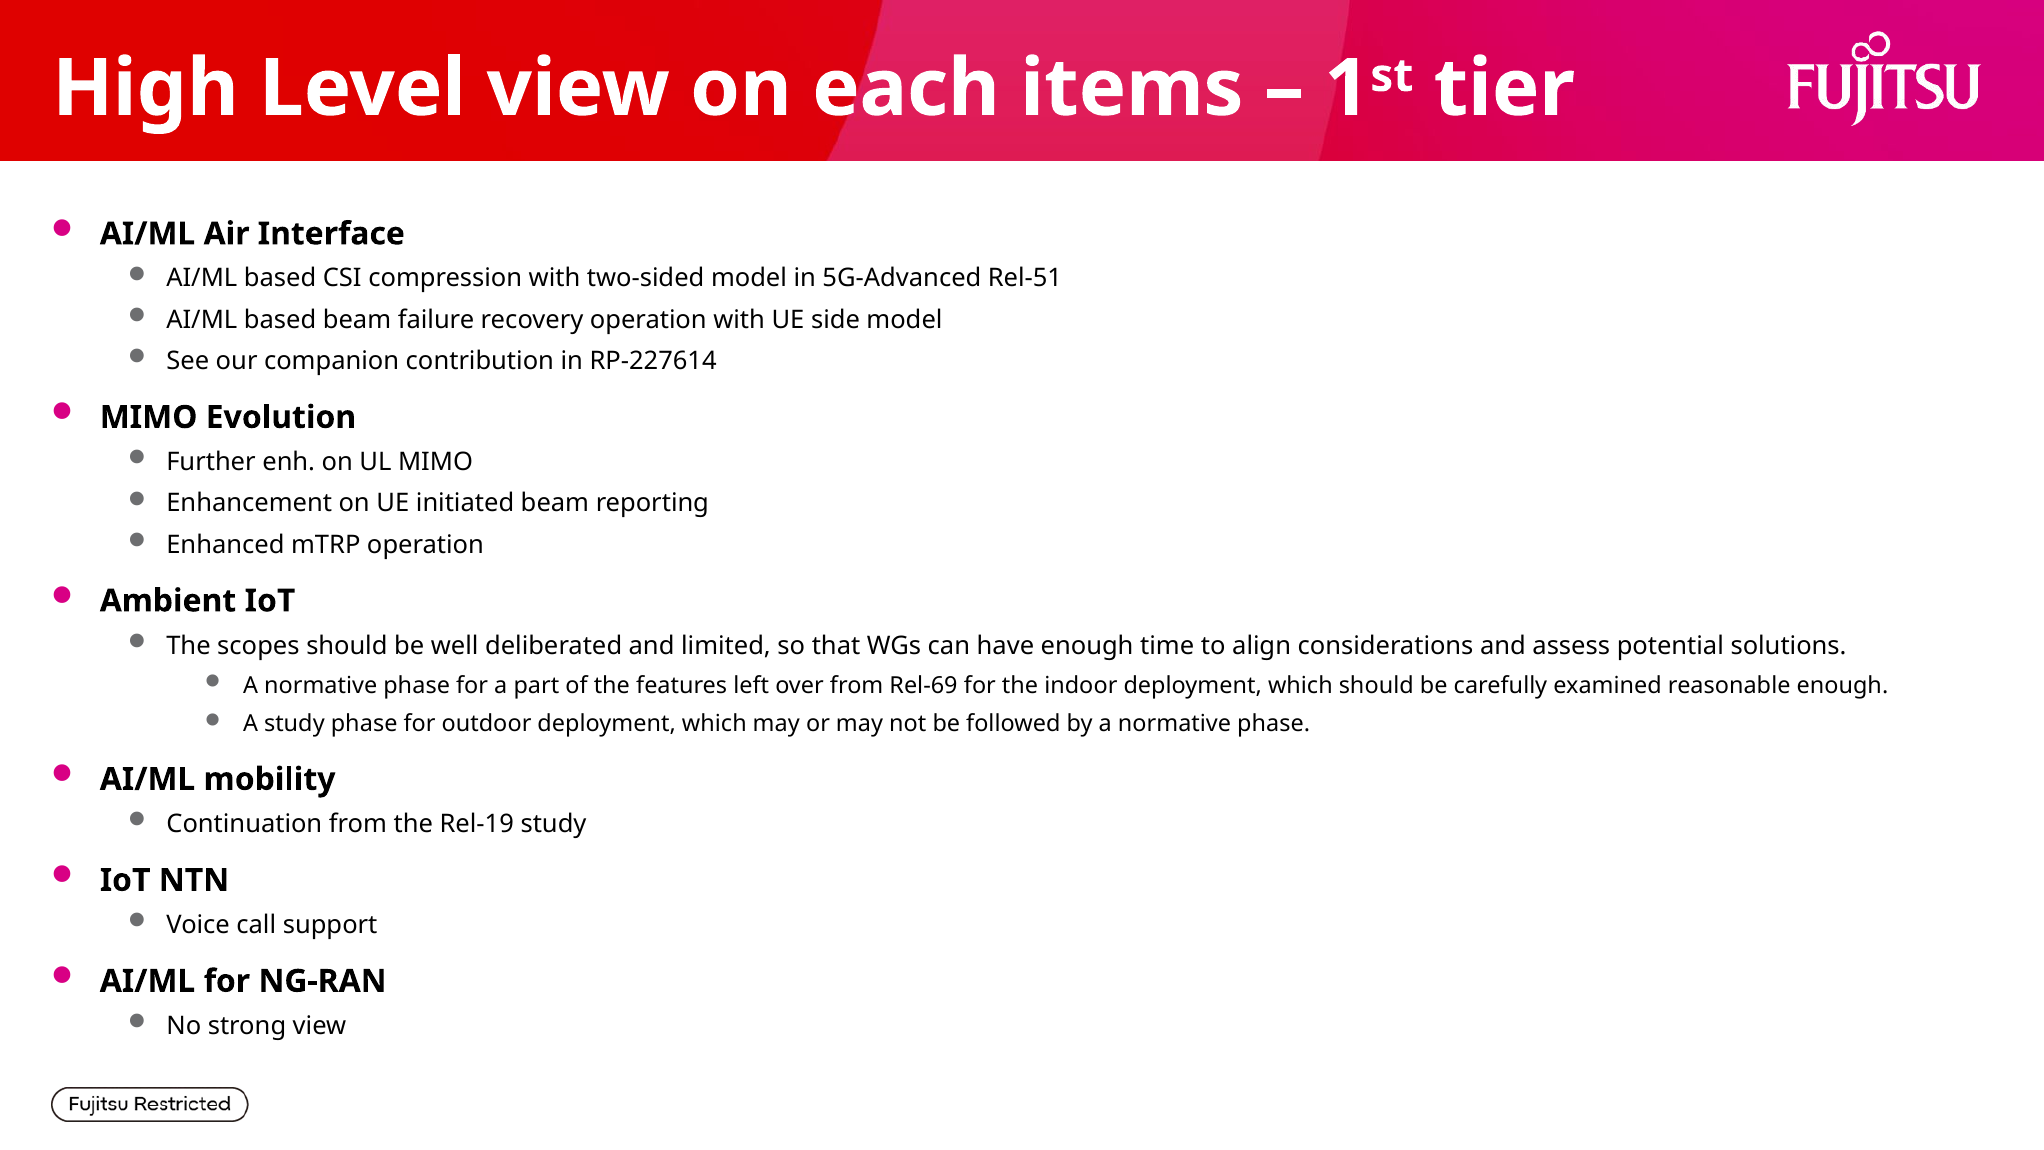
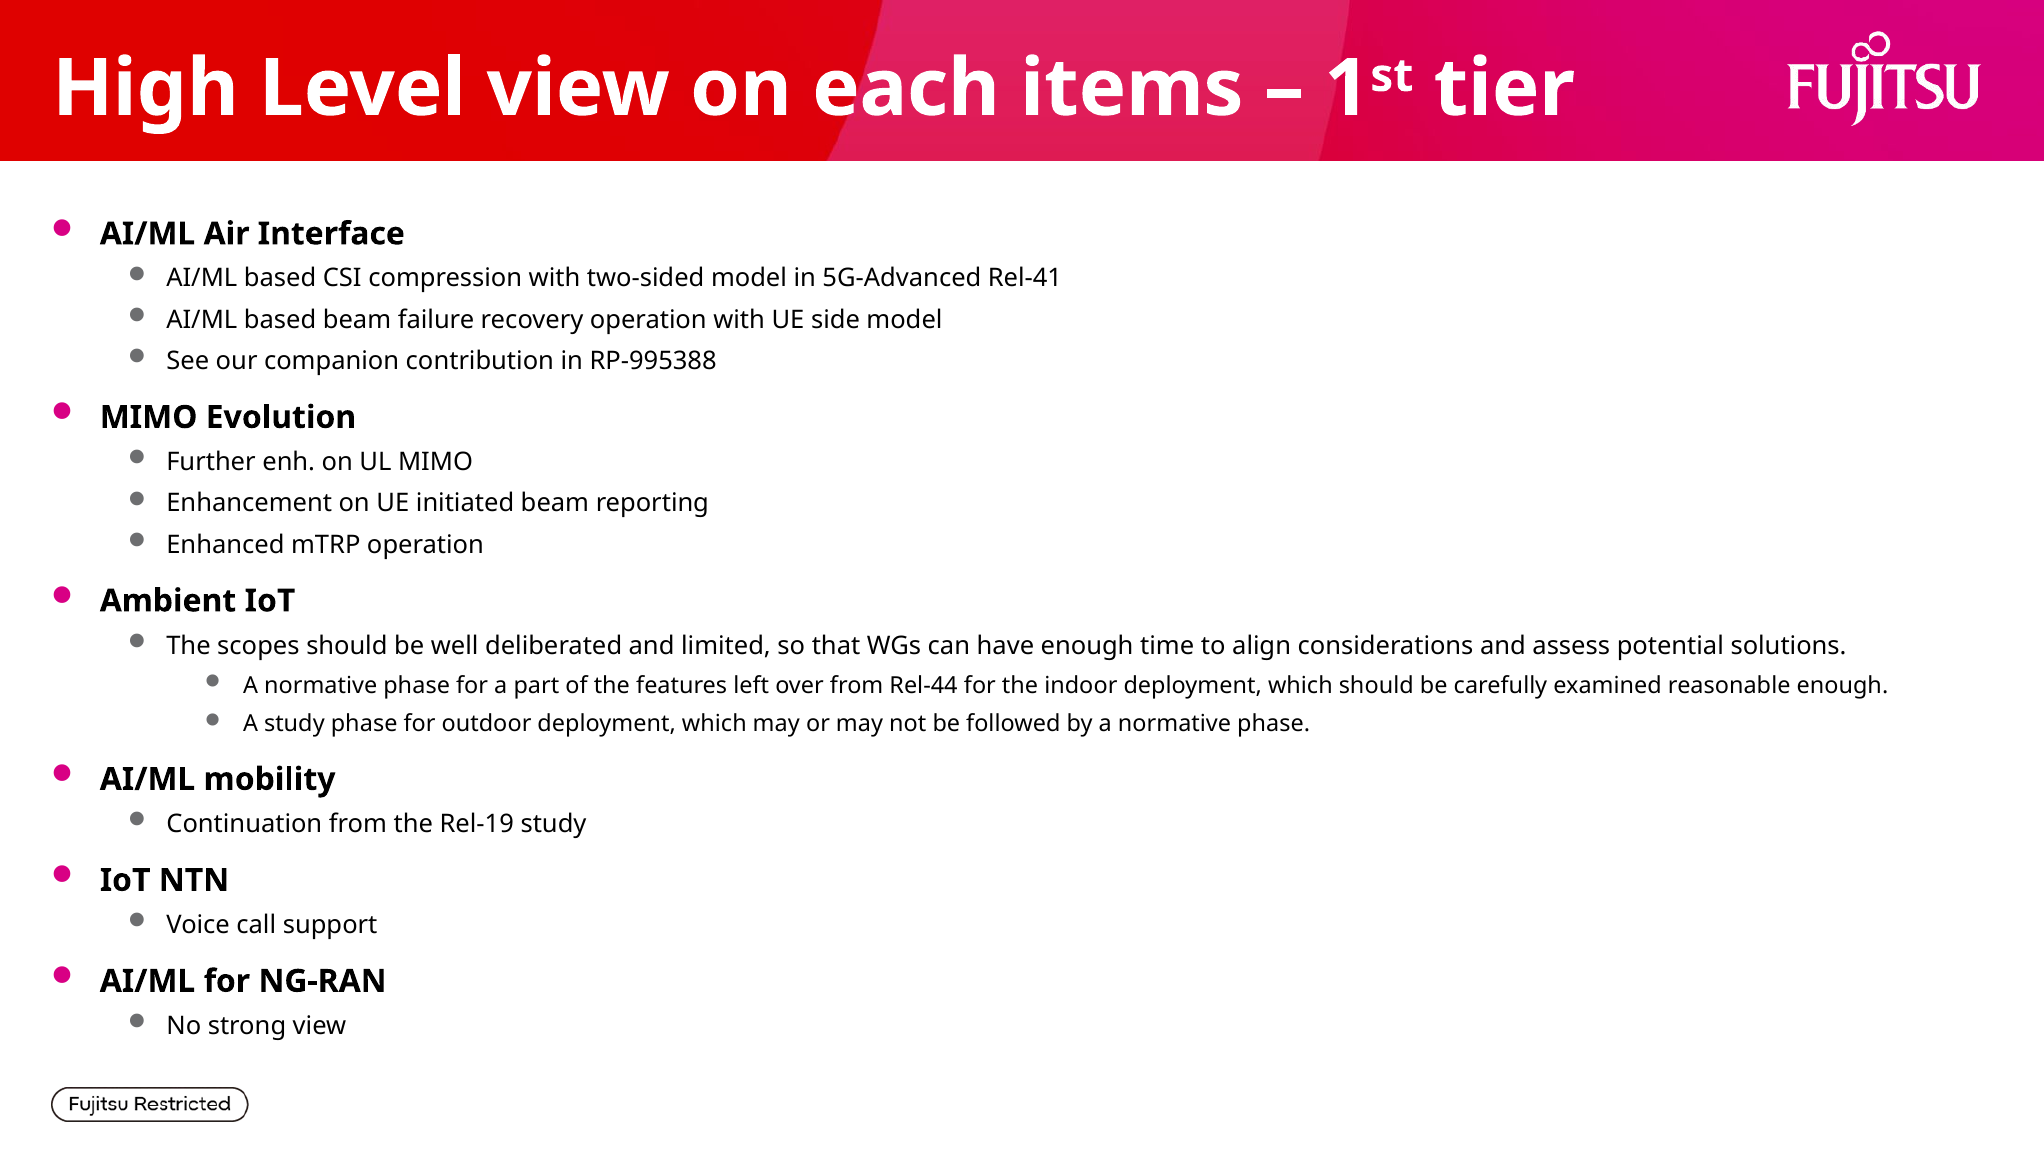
Rel-51: Rel-51 -> Rel-41
RP-227614: RP-227614 -> RP-995388
Rel-69: Rel-69 -> Rel-44
